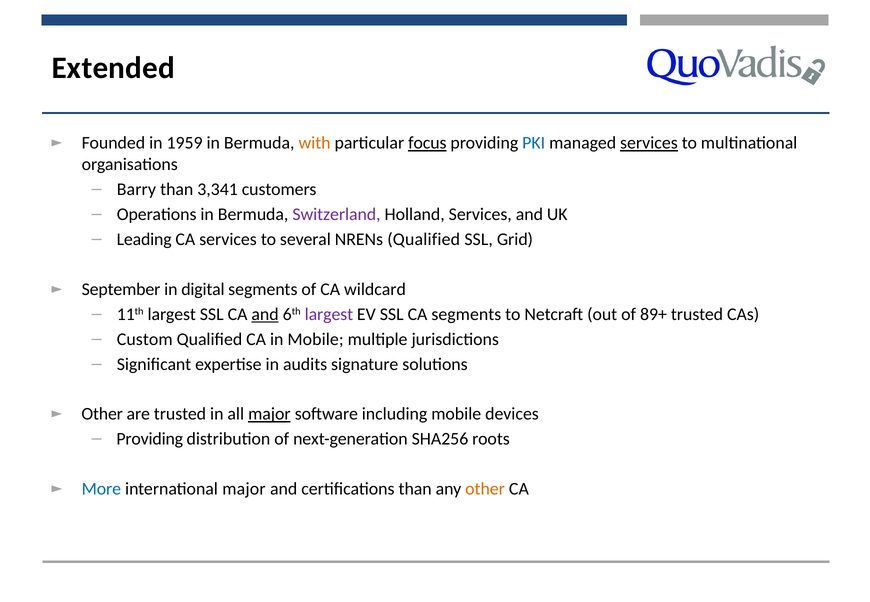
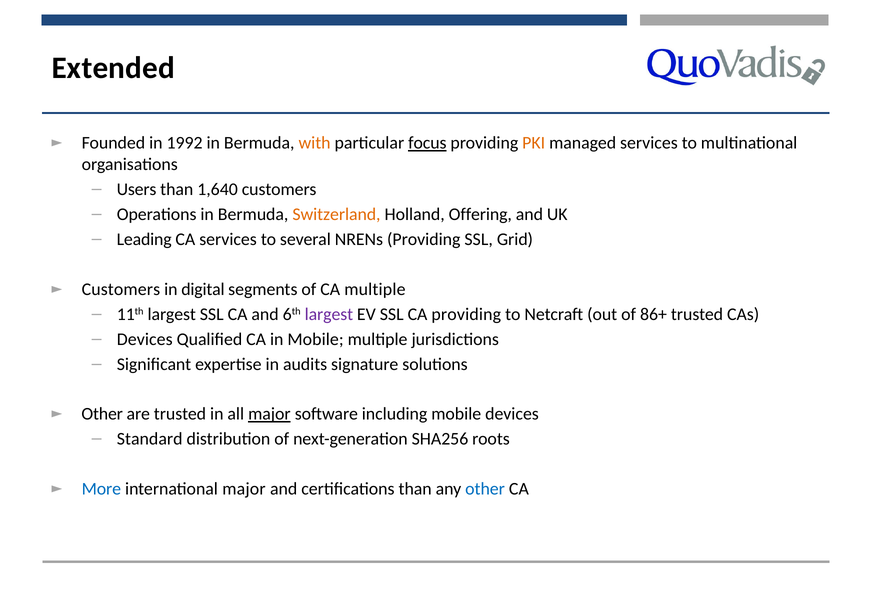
1959: 1959 -> 1992
PKI colour: blue -> orange
services at (649, 143) underline: present -> none
Barry: Barry -> Users
3,341: 3,341 -> 1,640
Switzerland colour: purple -> orange
Holland Services: Services -> Offering
NRENs Qualified: Qualified -> Providing
September at (121, 289): September -> Customers
CA wildcard: wildcard -> multiple
and at (265, 314) underline: present -> none
CA segments: segments -> providing
89+: 89+ -> 86+
Custom at (145, 339): Custom -> Devices
Providing at (150, 439): Providing -> Standard
other at (485, 489) colour: orange -> blue
